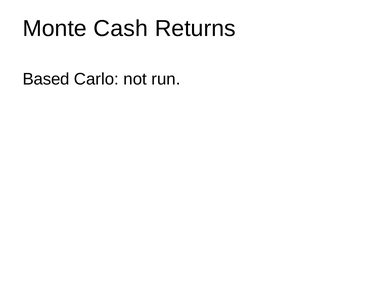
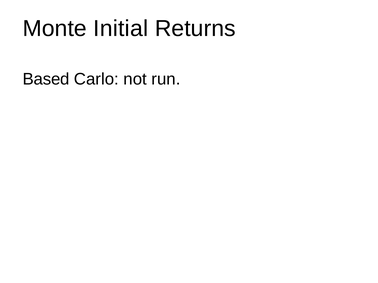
Cash: Cash -> Initial
